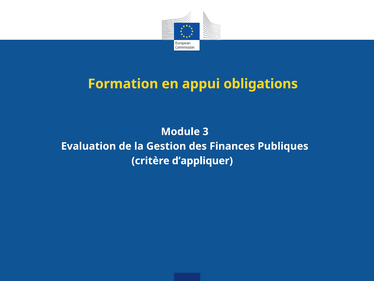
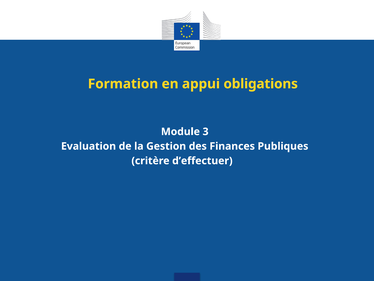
d’appliquer: d’appliquer -> d’effectuer
